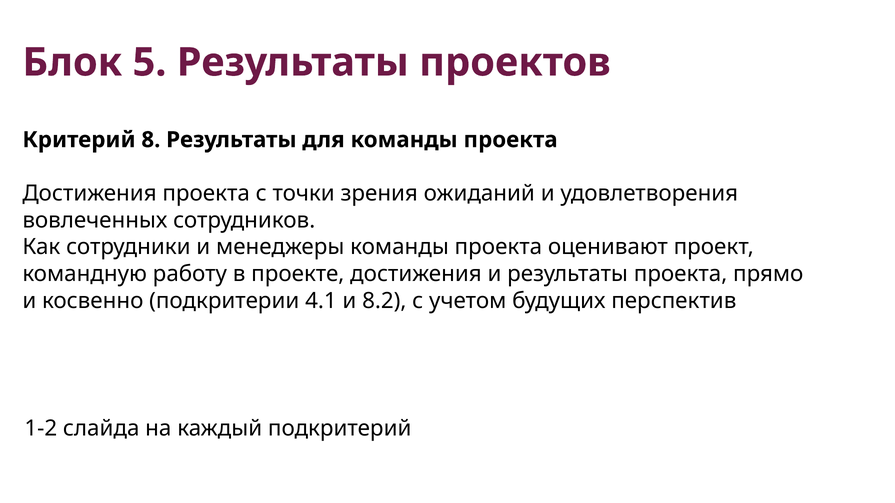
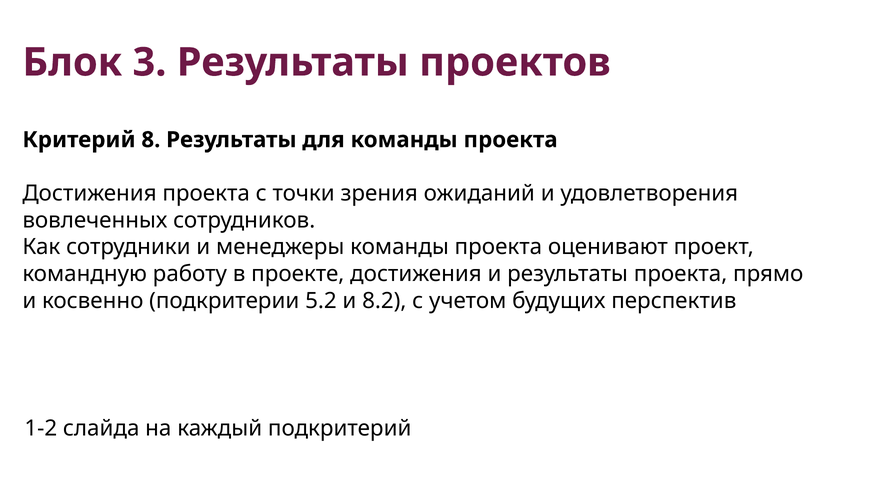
5: 5 -> 3
4.1: 4.1 -> 5.2
